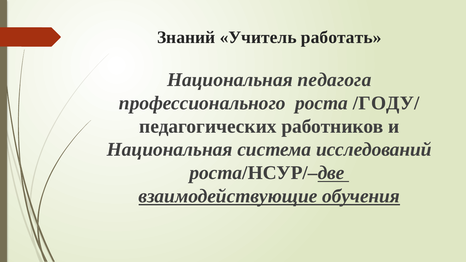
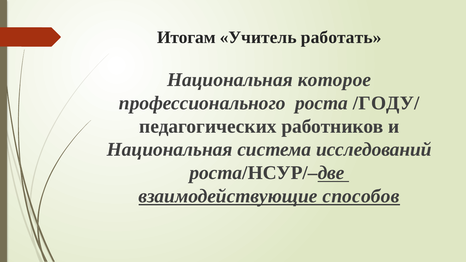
Знаний: Знаний -> Итогам
педагога: педагога -> которое
обучения: обучения -> способов
